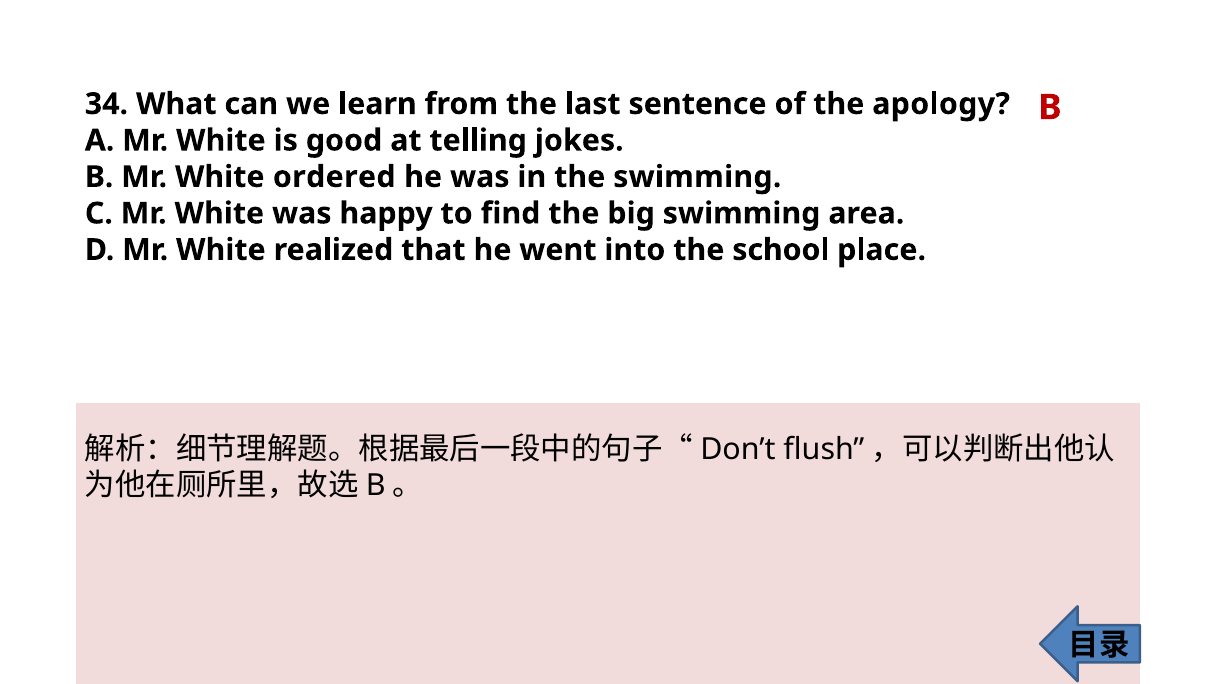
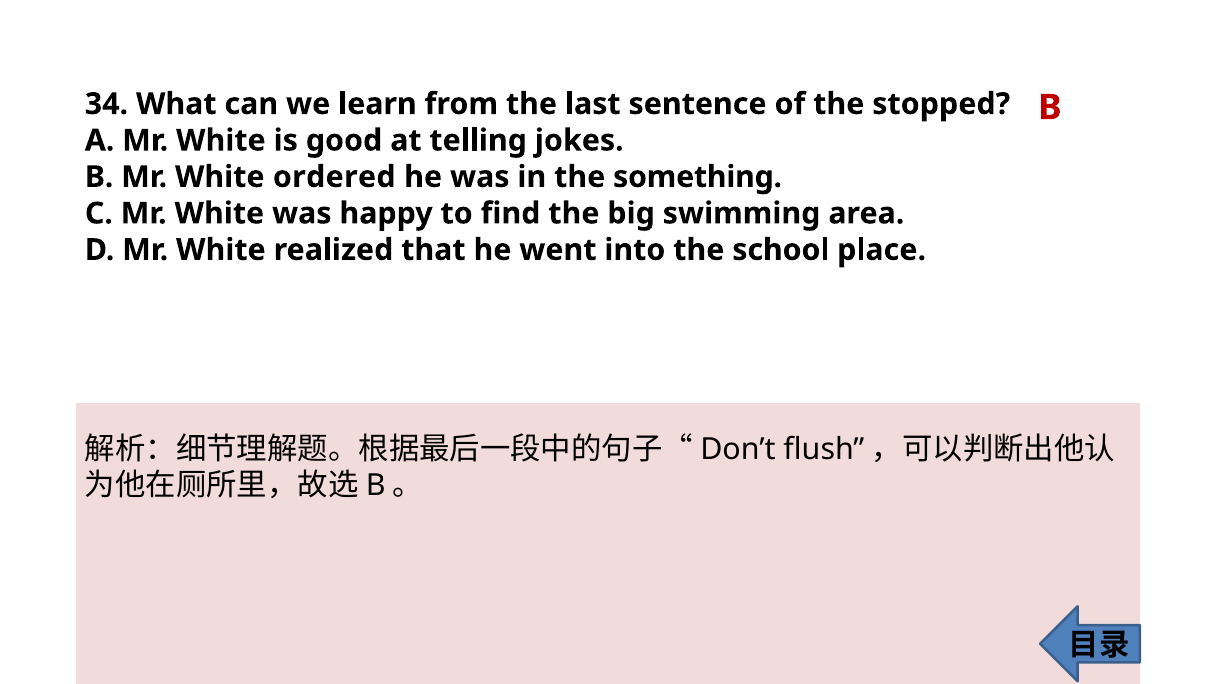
apology: apology -> stopped
the swimming: swimming -> something
